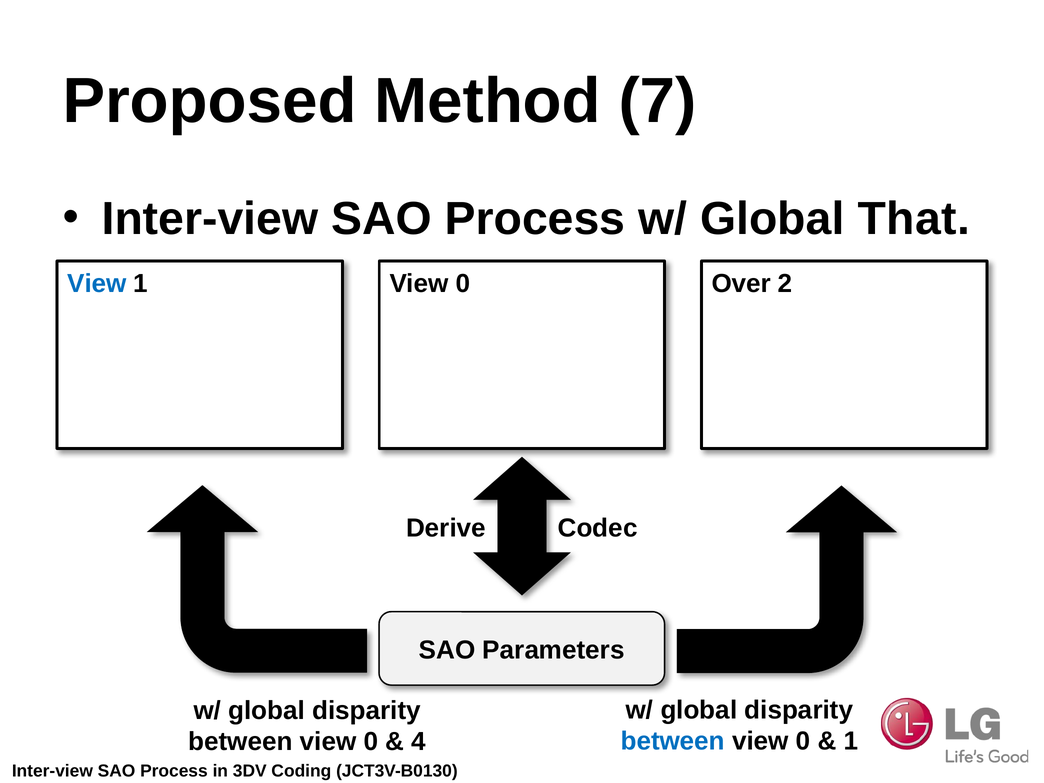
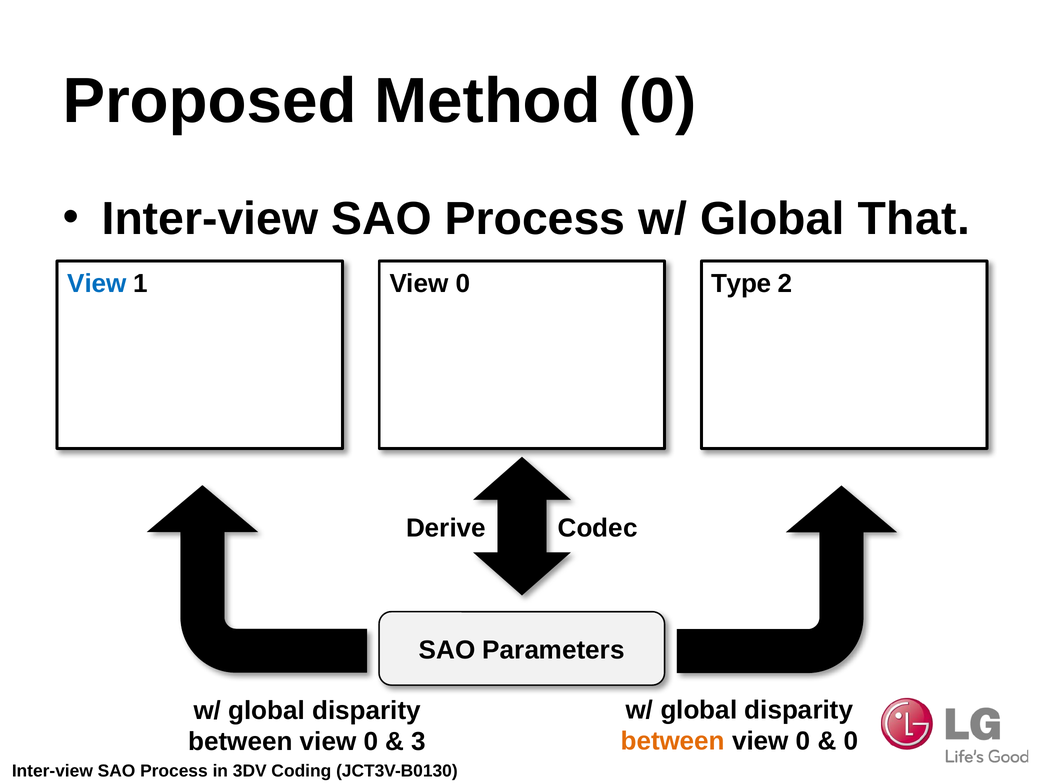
Method 7: 7 -> 0
Over: Over -> Type
between at (673, 741) colour: blue -> orange
1 at (851, 741): 1 -> 0
4: 4 -> 3
